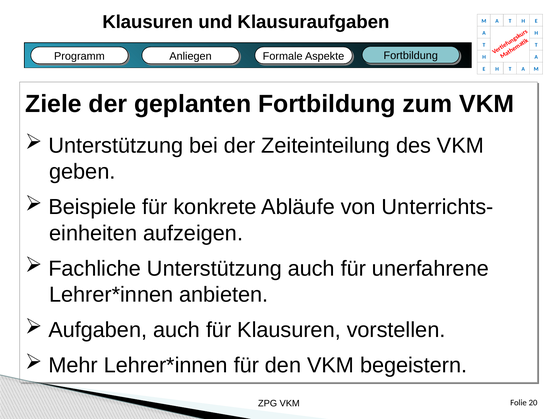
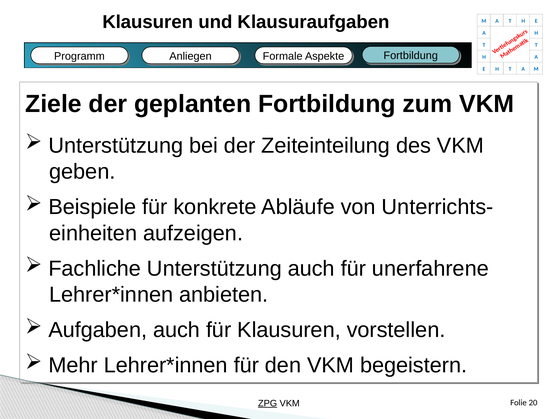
ZPG underline: none -> present
